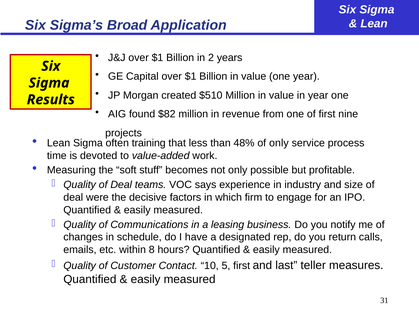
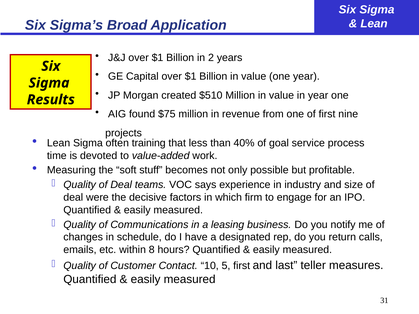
$82: $82 -> $75
48%: 48% -> 40%
of only: only -> goal
